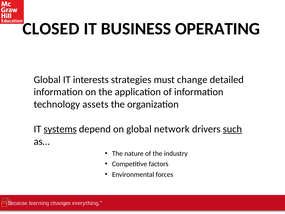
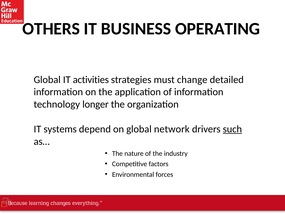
CLOSED: CLOSED -> OTHERS
interests: interests -> activities
assets: assets -> longer
systems underline: present -> none
